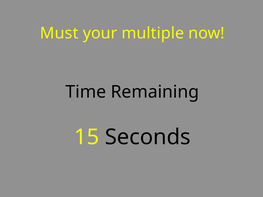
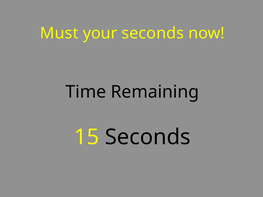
your multiple: multiple -> seconds
